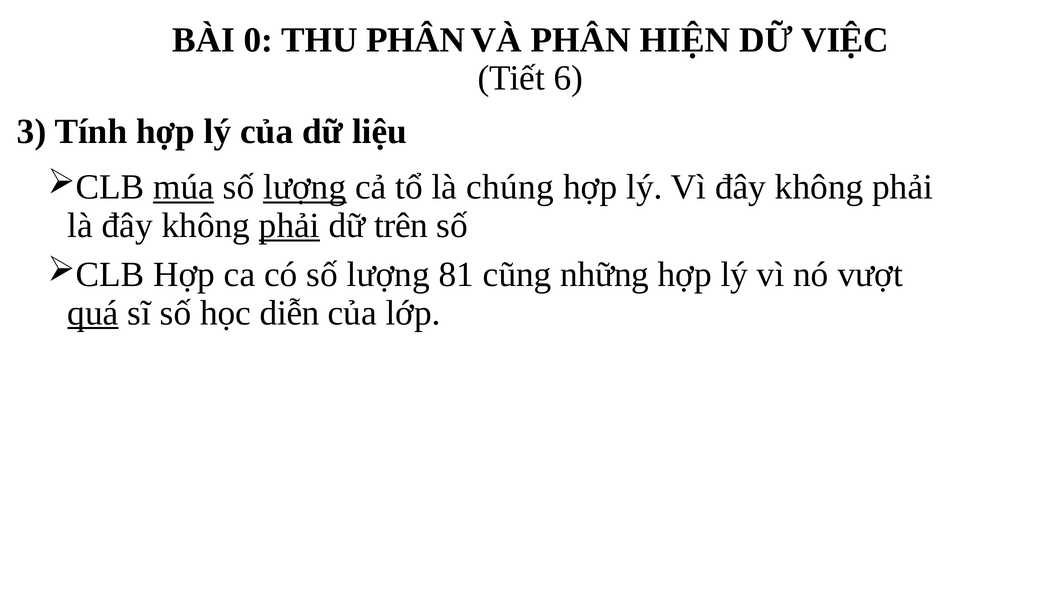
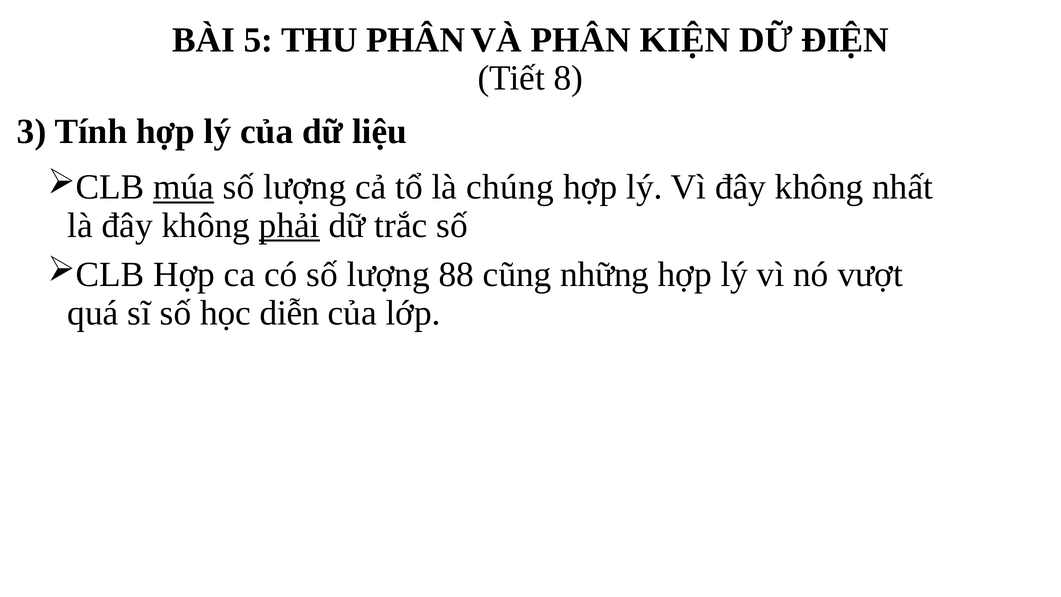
0: 0 -> 5
HIỆN: HIỆN -> KIỆN
VIỆC: VIỆC -> ĐIỆN
6: 6 -> 8
lượng at (305, 187) underline: present -> none
Vì đây không phải: phải -> nhất
trên: trên -> trắc
81: 81 -> 88
quá underline: present -> none
